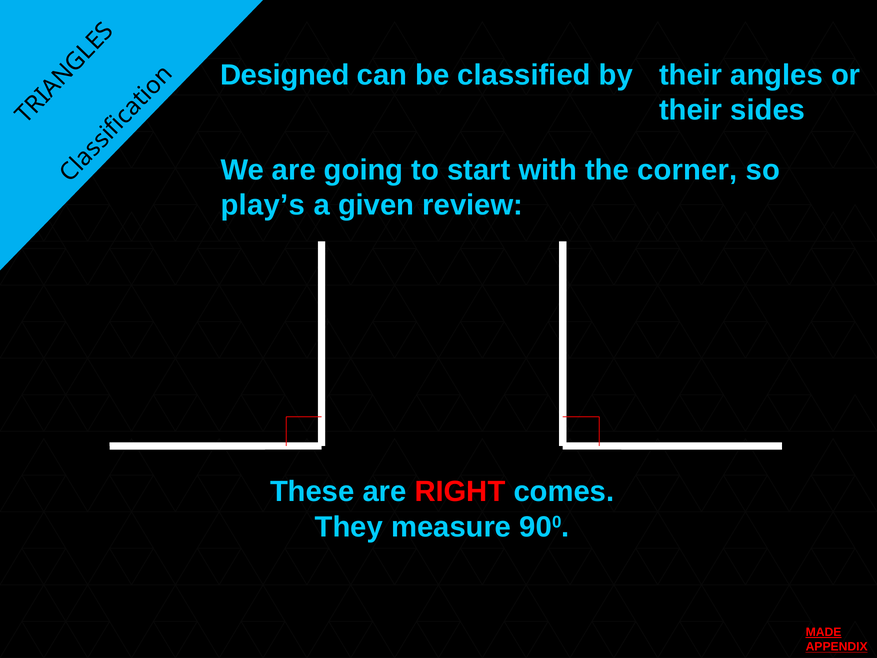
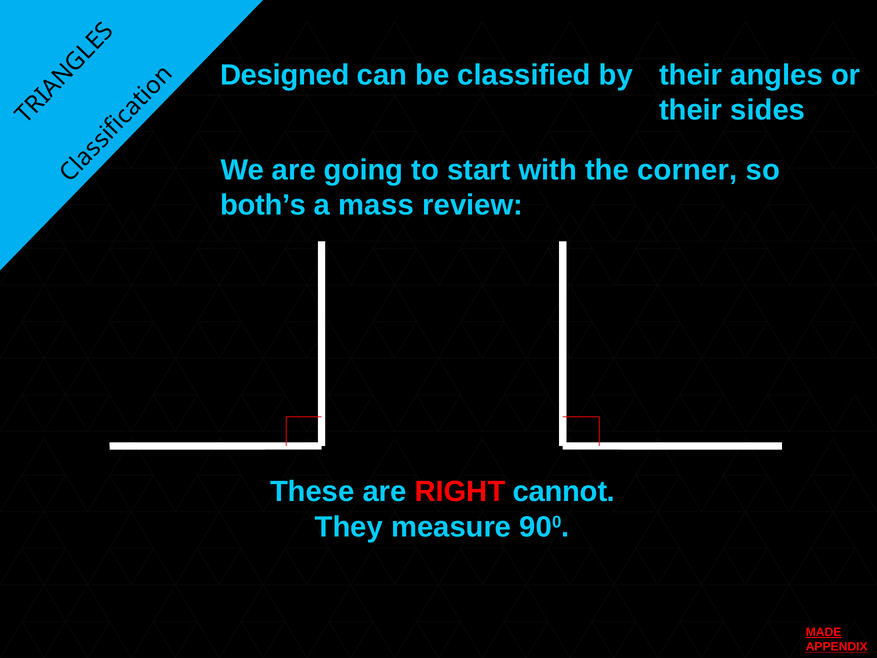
play’s: play’s -> both’s
given: given -> mass
comes: comes -> cannot
